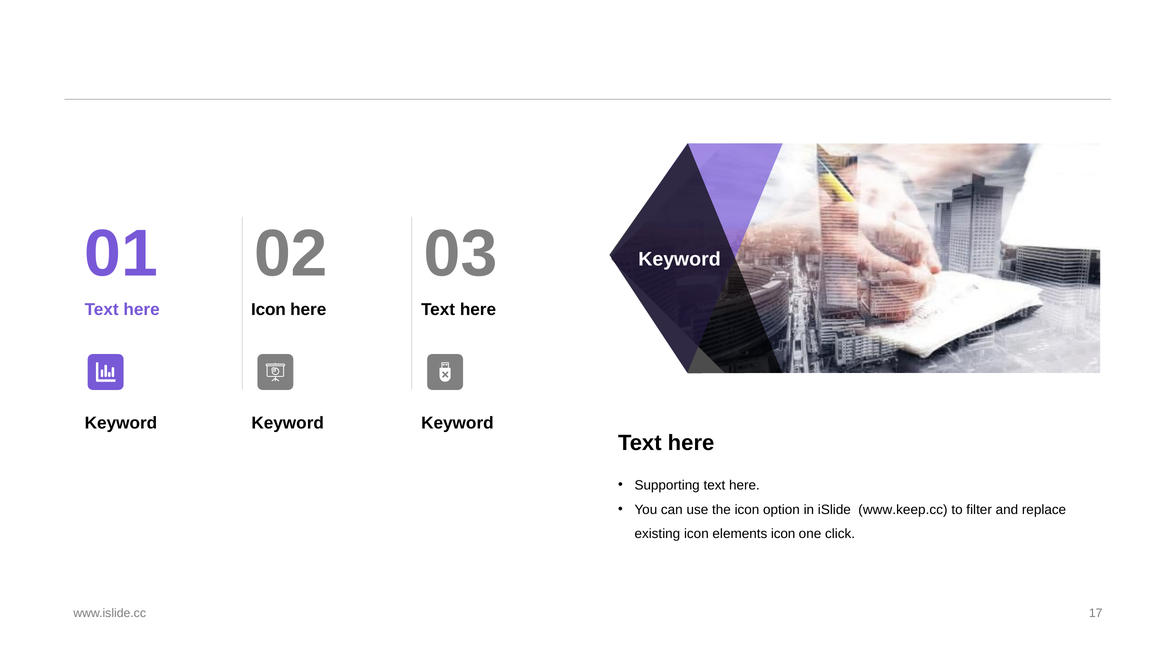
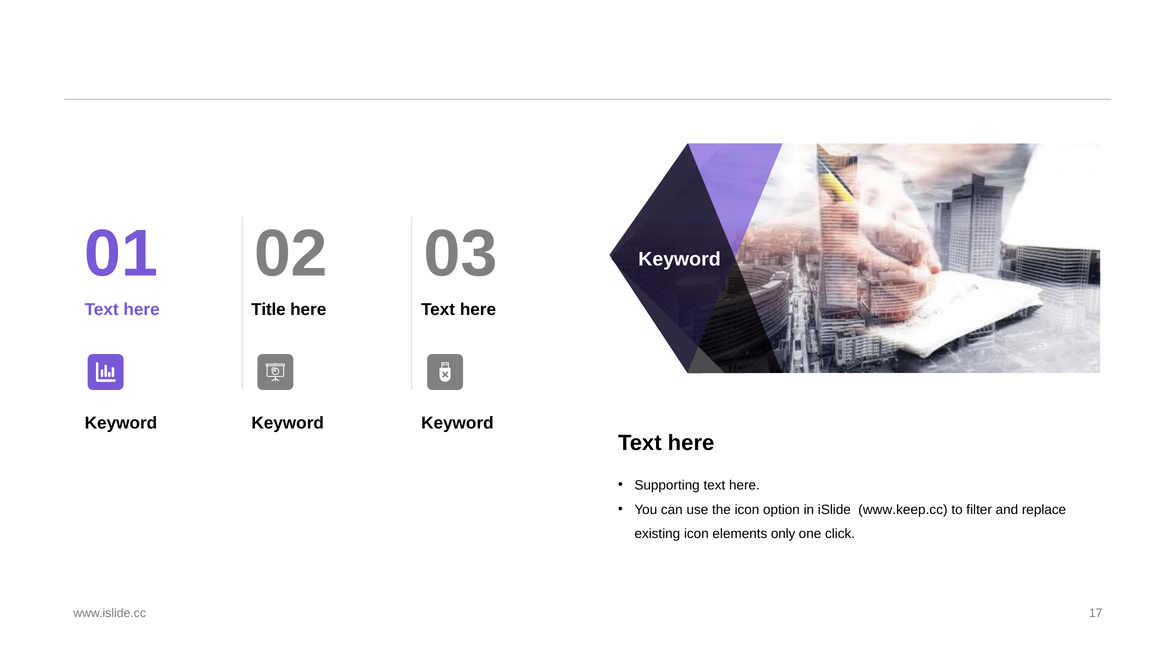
Icon at (268, 309): Icon -> Title
elements icon: icon -> only
